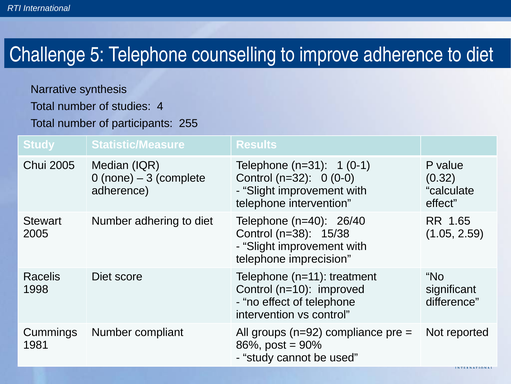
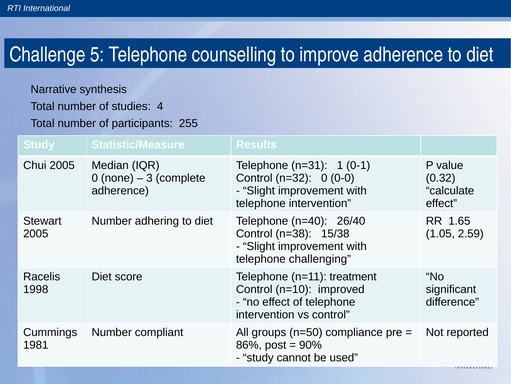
imprecision: imprecision -> challenging
n=92: n=92 -> n=50
